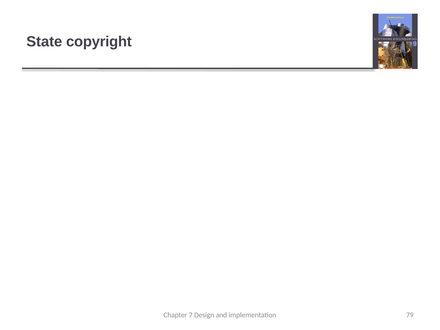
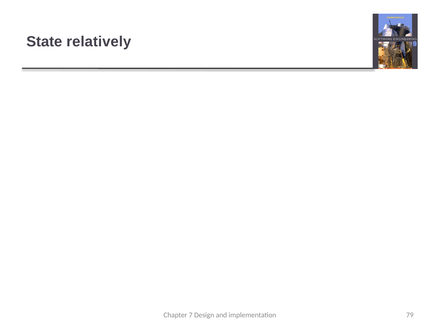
State copyright: copyright -> relatively
